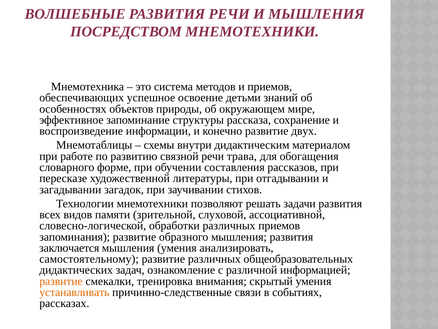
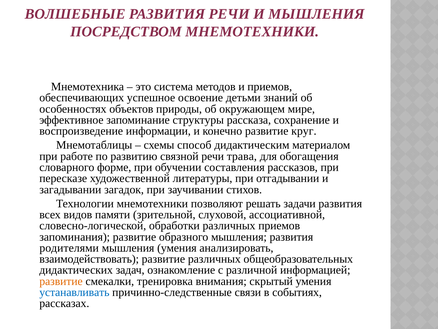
двух: двух -> круг
внутри: внутри -> способ
заключается: заключается -> родителями
самостоятельному: самостоятельному -> взаимодействовать
устанавливать colour: orange -> blue
